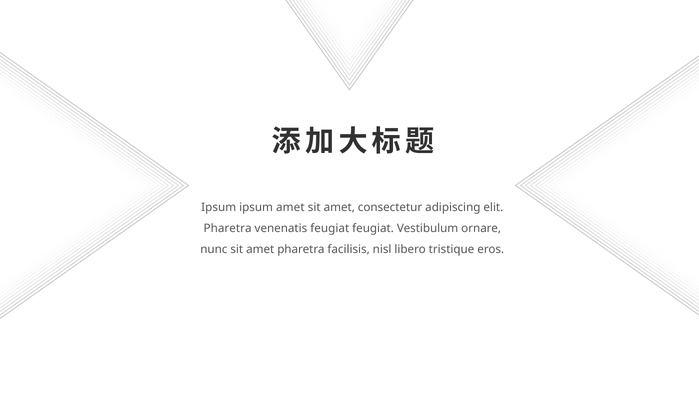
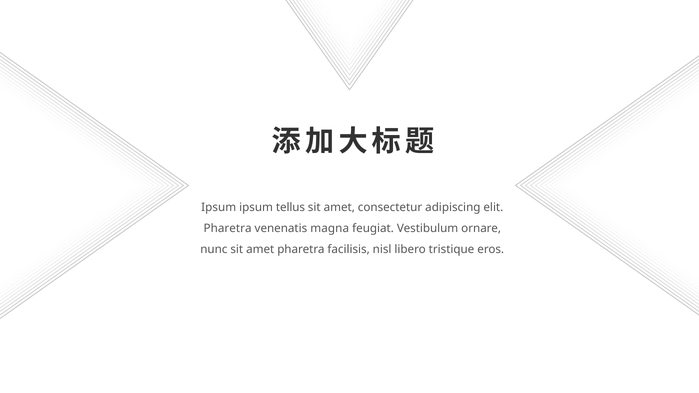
ipsum amet: amet -> tellus
venenatis feugiat: feugiat -> magna
